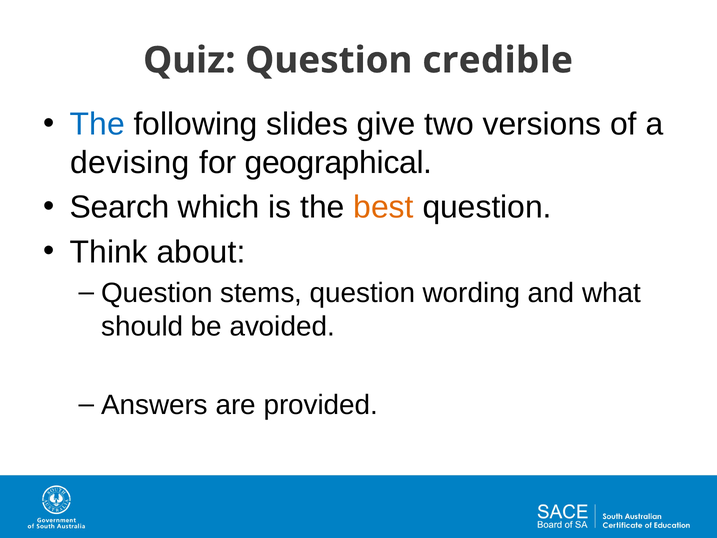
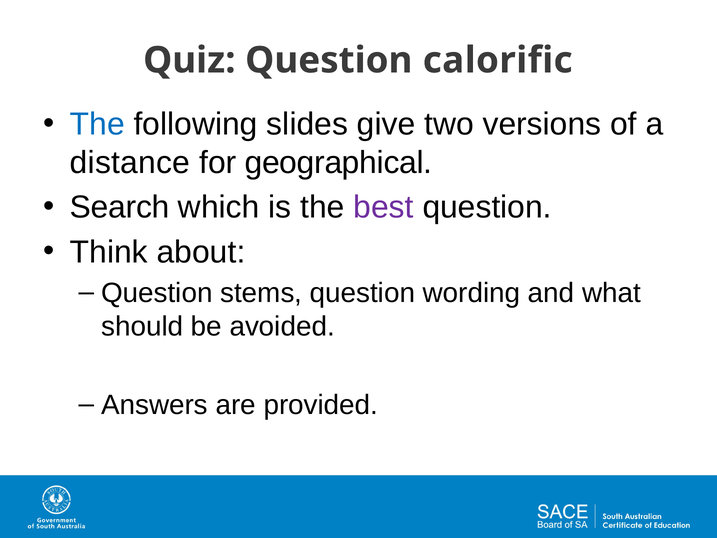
credible: credible -> calorific
devising: devising -> distance
best colour: orange -> purple
